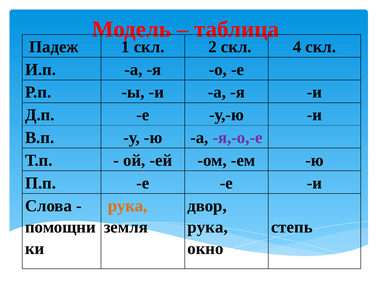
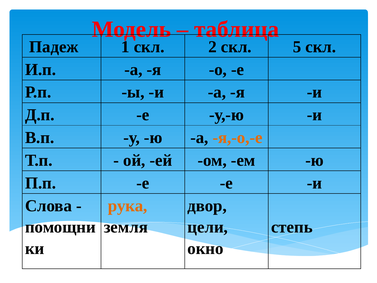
4: 4 -> 5
я,-о,-е colour: purple -> orange
рука at (208, 227): рука -> цели
